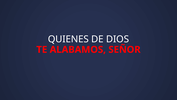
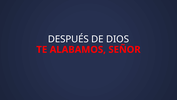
QUIENES: QUIENES -> DESPUÉS
